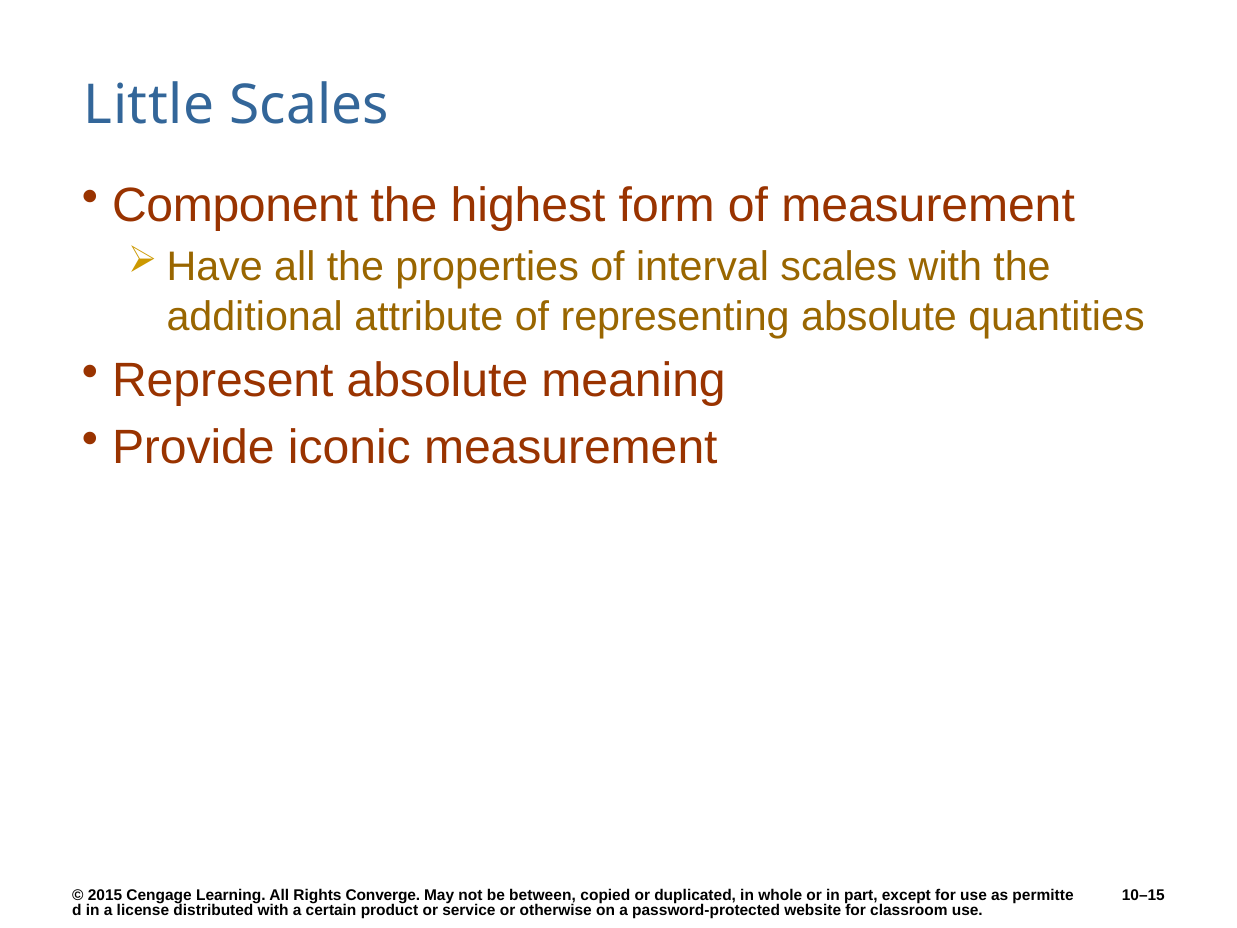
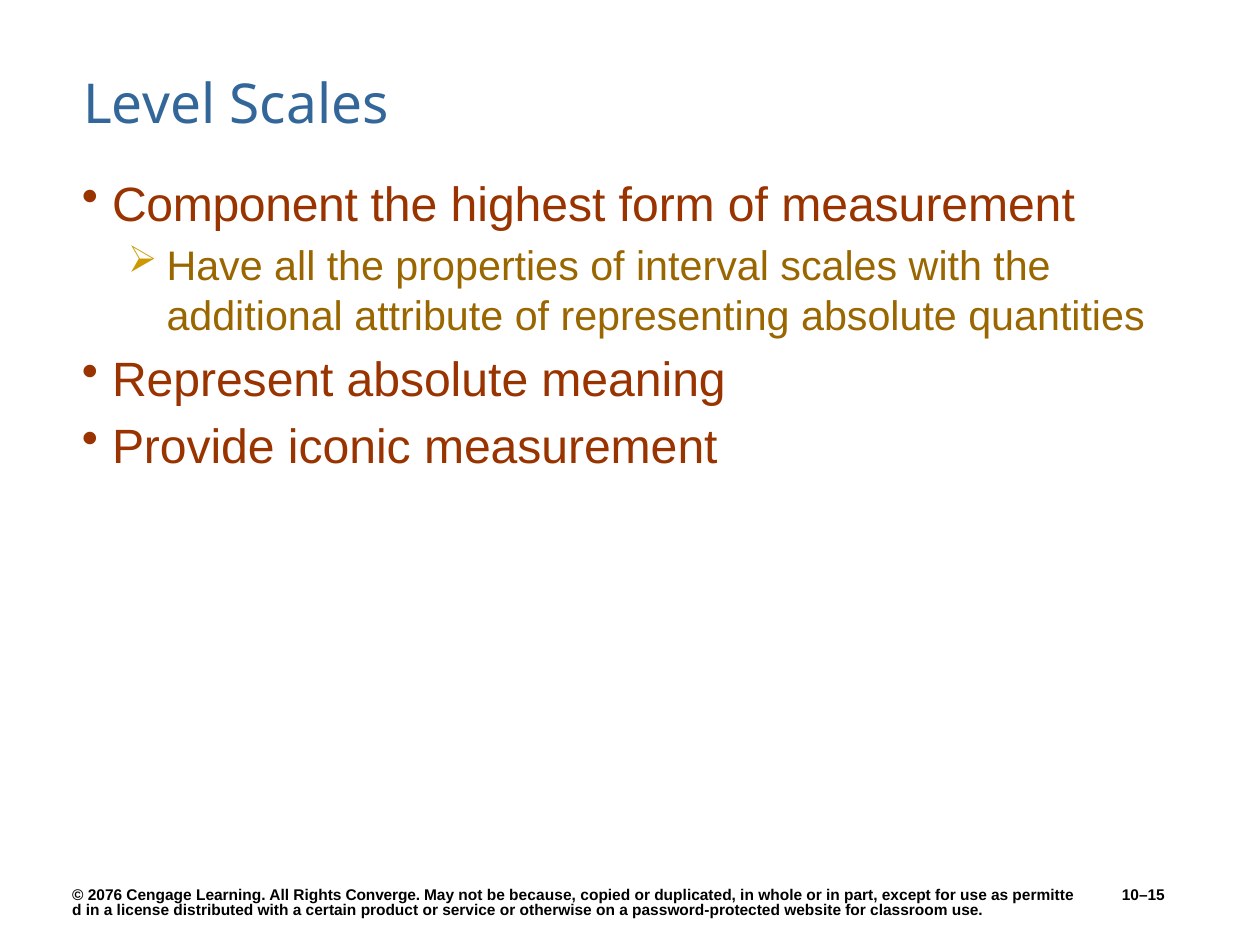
Little: Little -> Level
2015: 2015 -> 2076
between: between -> because
